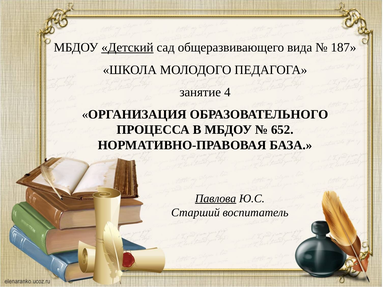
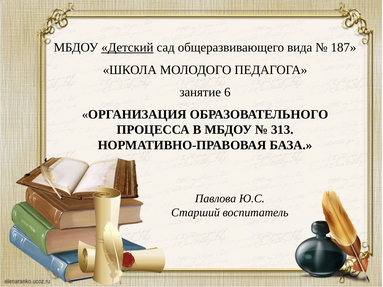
4: 4 -> 6
652: 652 -> 313
Павлова underline: present -> none
